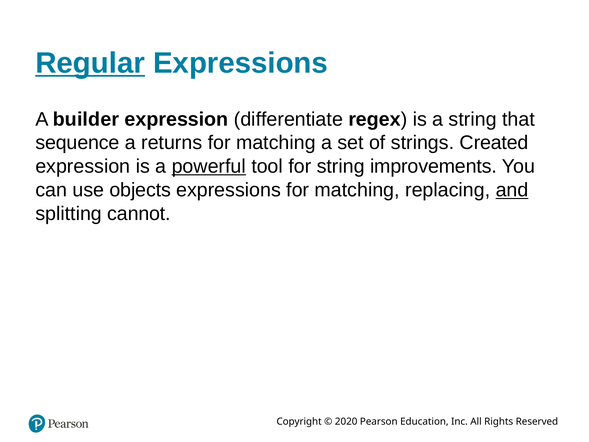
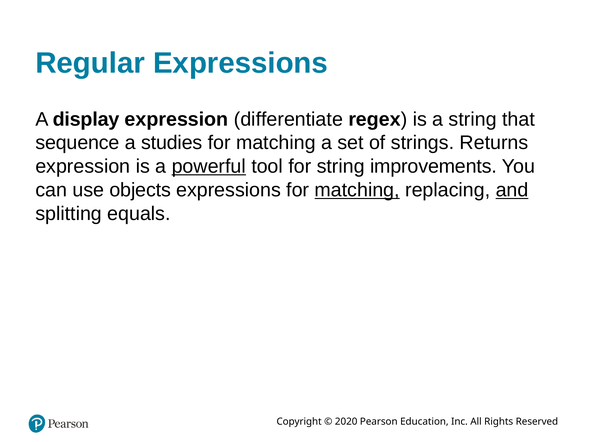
Regular underline: present -> none
builder: builder -> display
returns: returns -> studies
Created: Created -> Returns
matching at (357, 190) underline: none -> present
cannot: cannot -> equals
